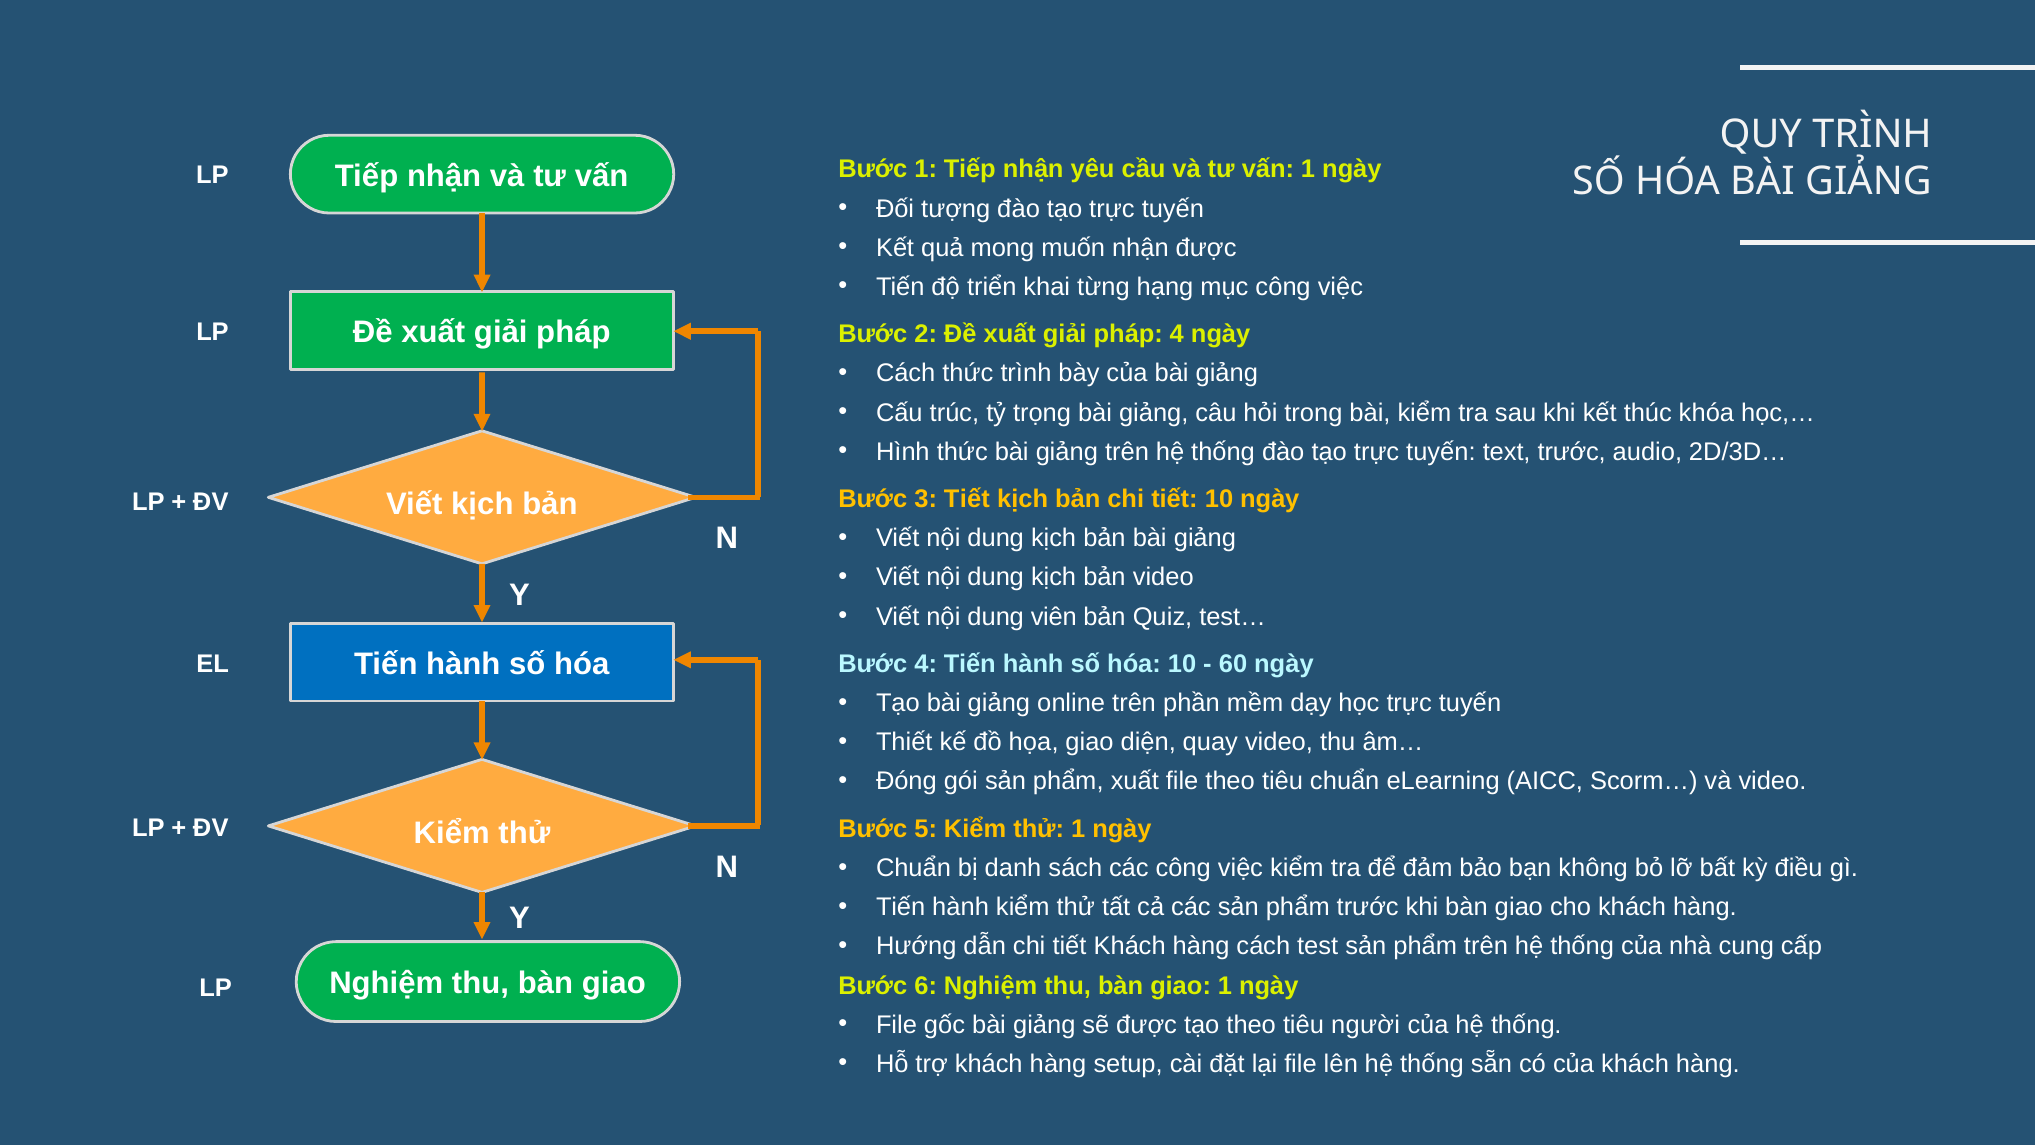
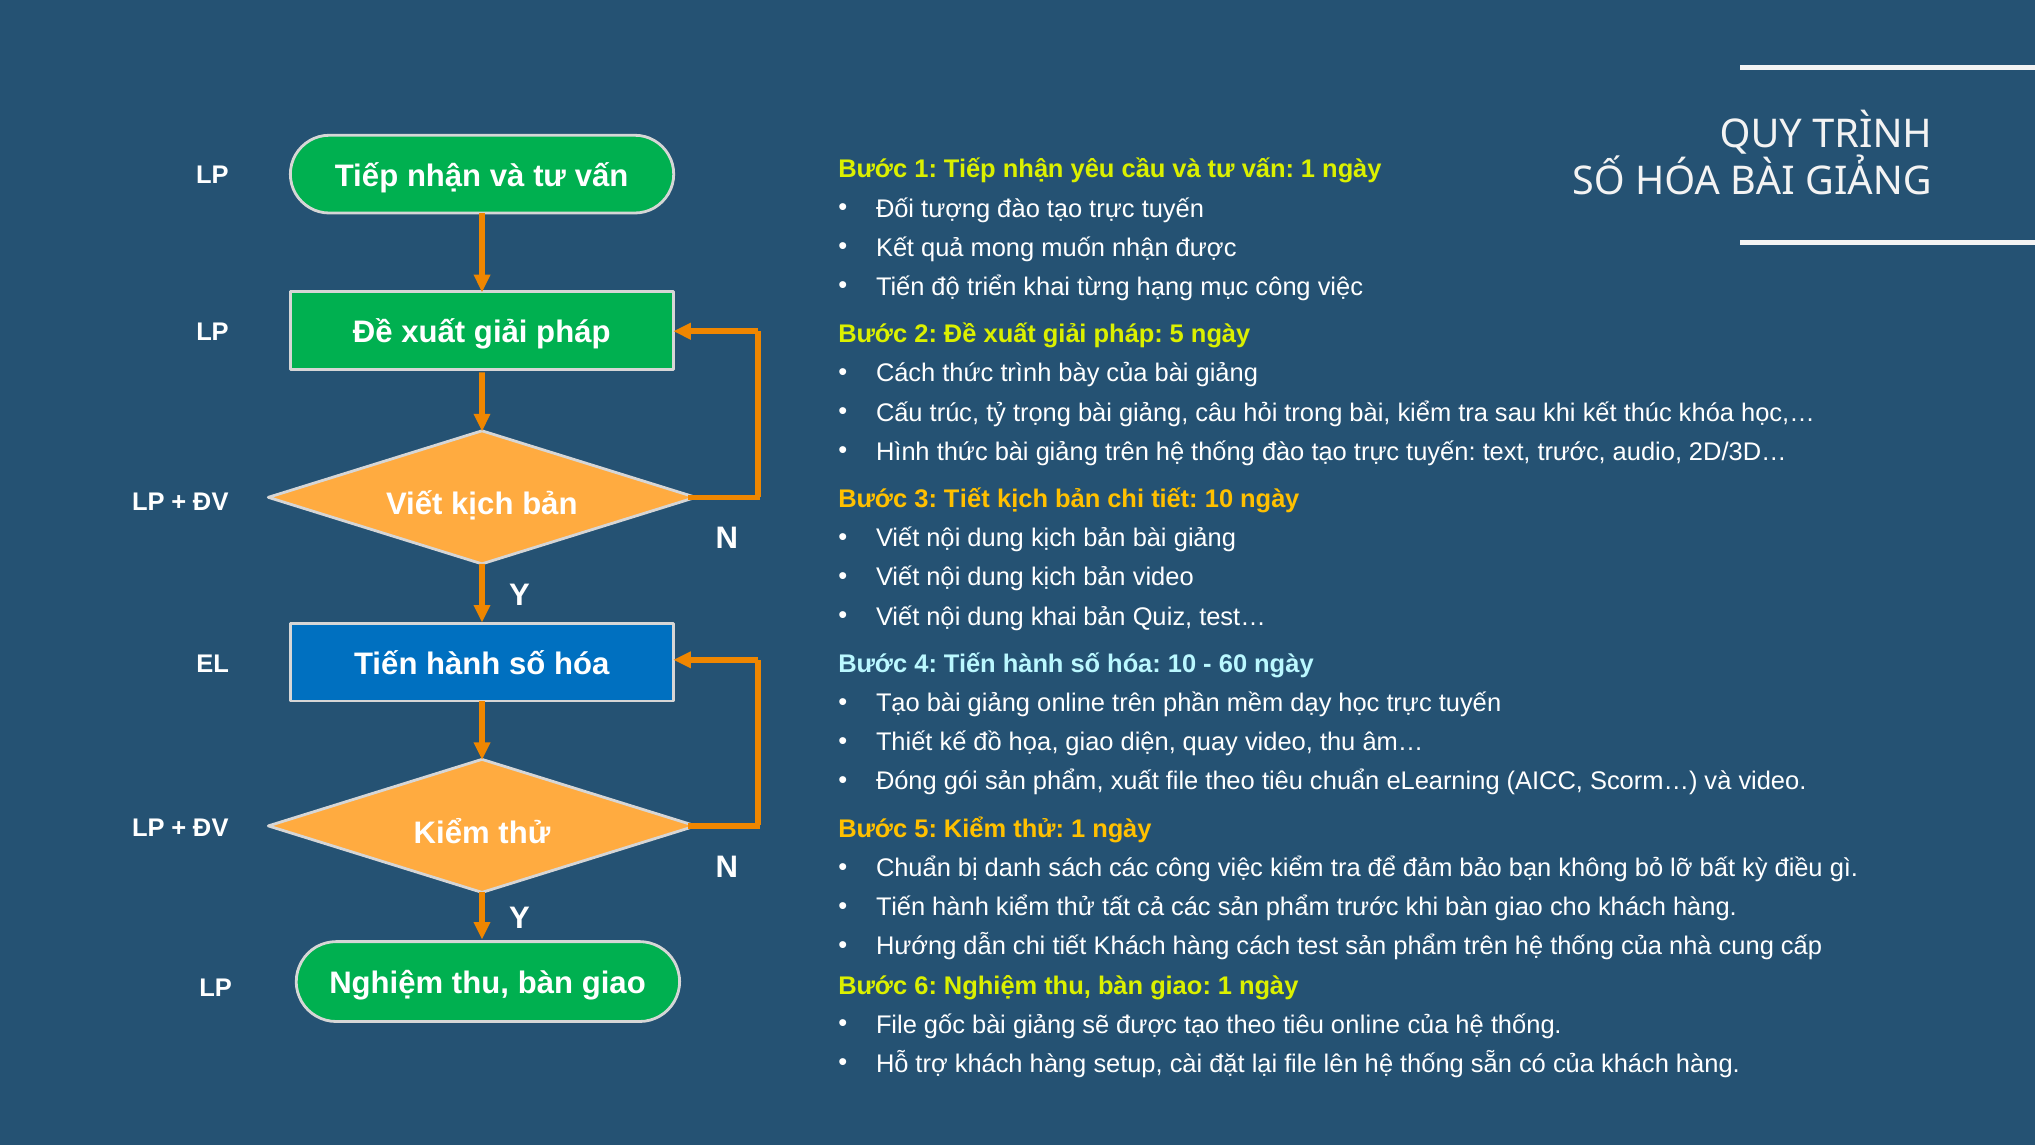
pháp 4: 4 -> 5
dung viên: viên -> khai
tiêu người: người -> online
